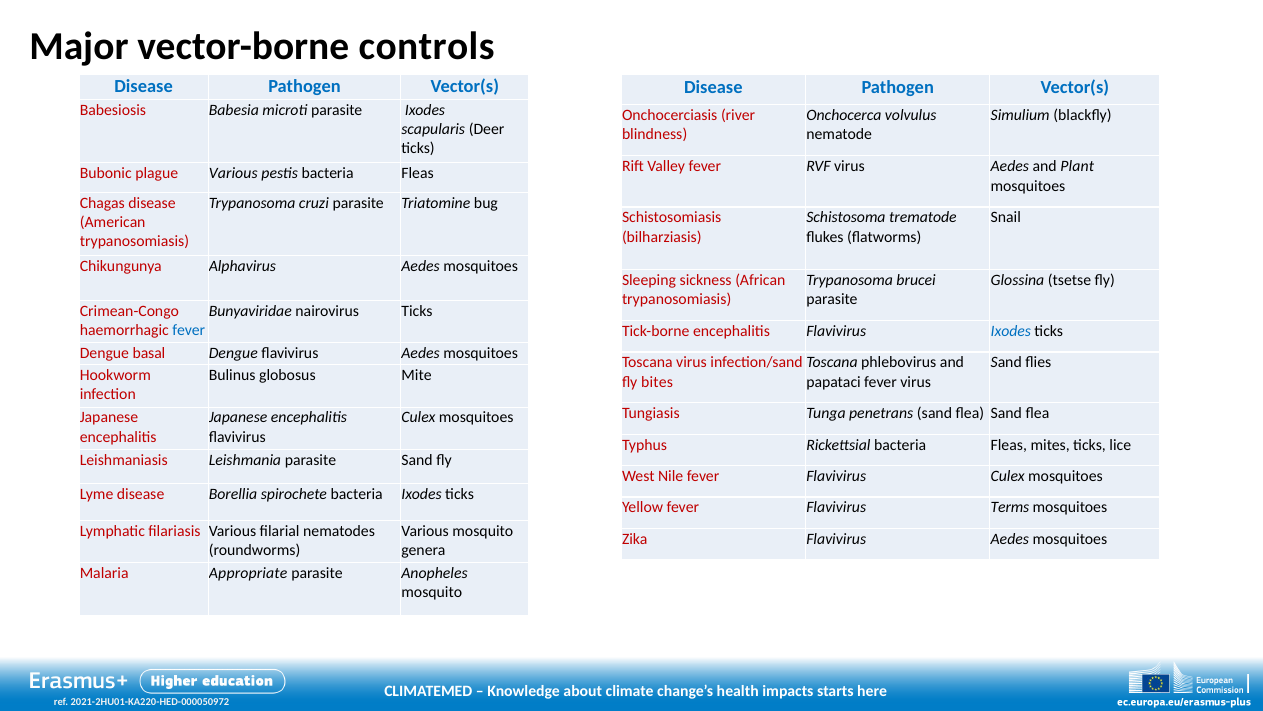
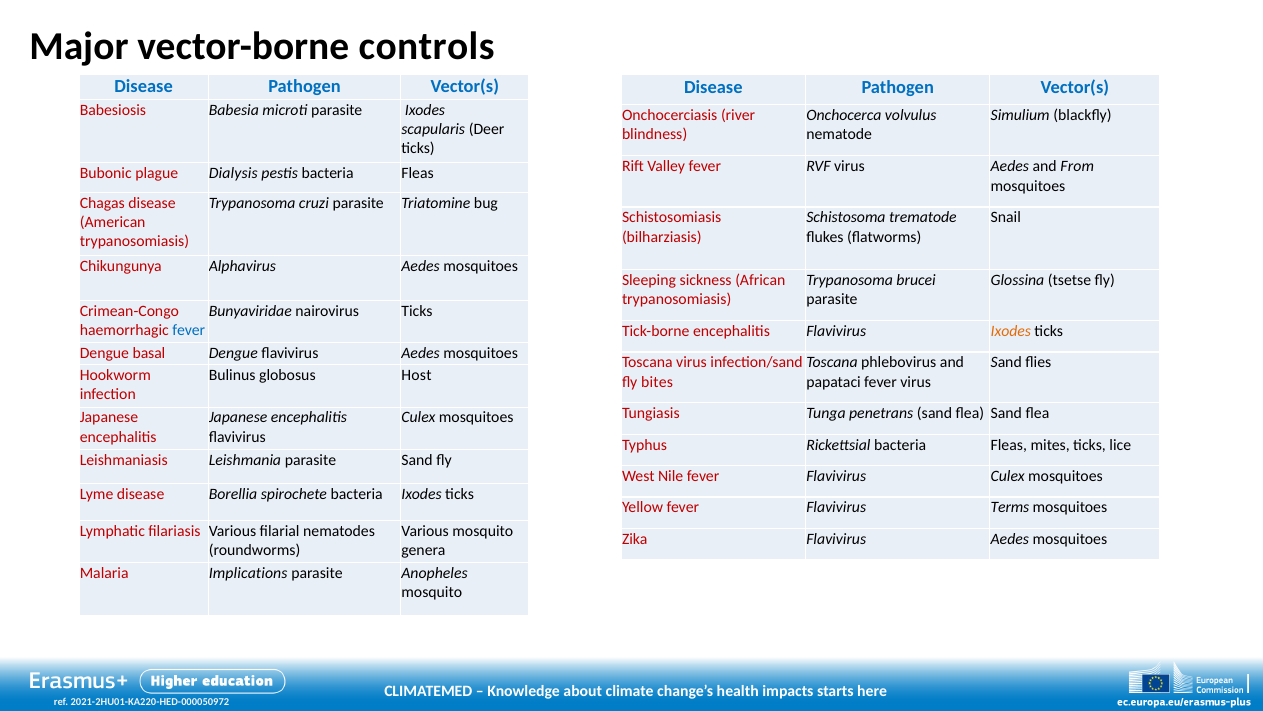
Plant: Plant -> From
plague Various: Various -> Dialysis
Ixodes at (1011, 331) colour: blue -> orange
Mite: Mite -> Host
Appropriate: Appropriate -> Implications
